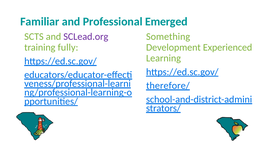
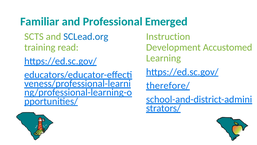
Something: Something -> Instruction
SCLead.org colour: purple -> blue
Experienced: Experienced -> Accustomed
fully: fully -> read
